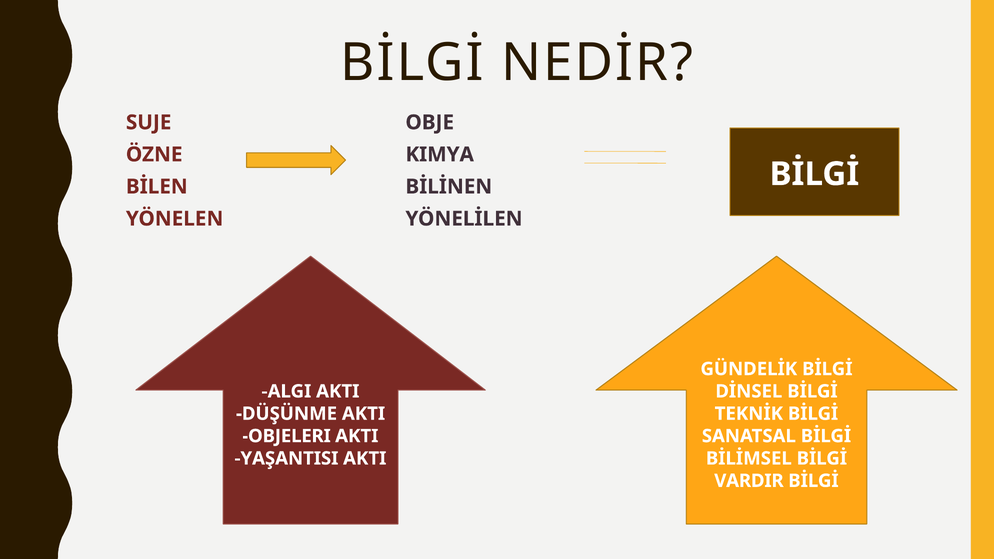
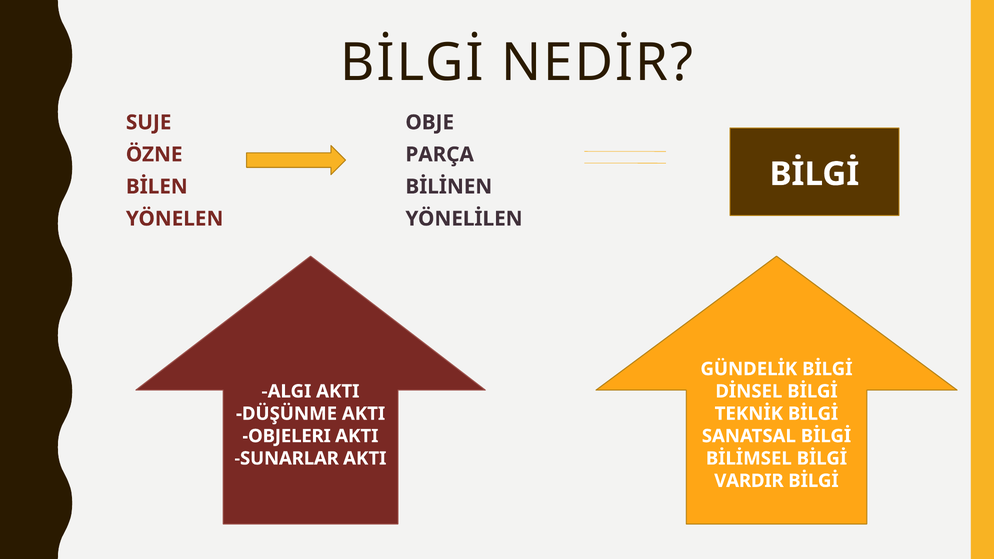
KIMYA: KIMYA -> PARÇA
YAŞANTISI: YAŞANTISI -> SUNARLAR
